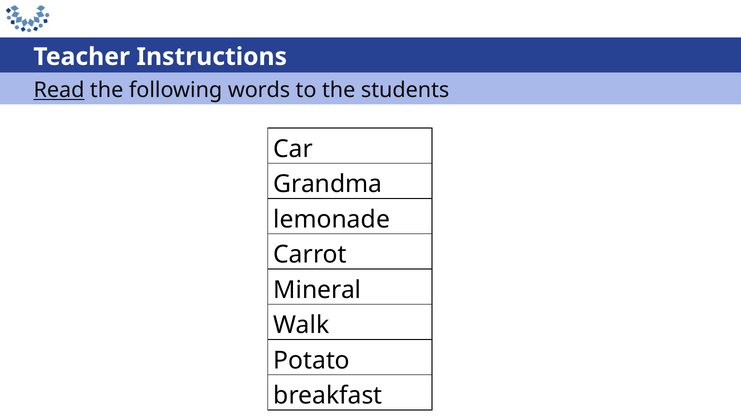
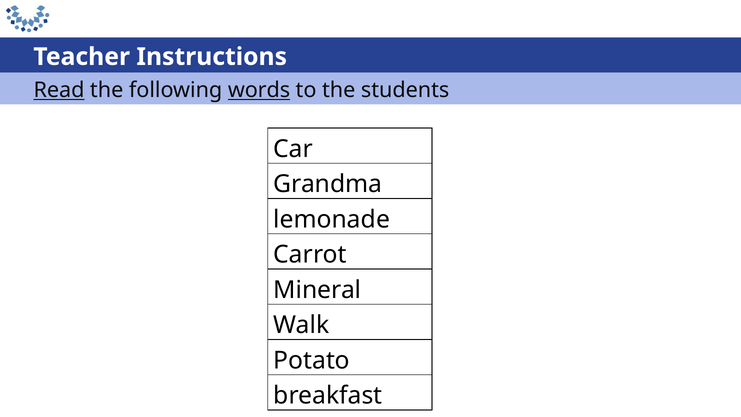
words underline: none -> present
